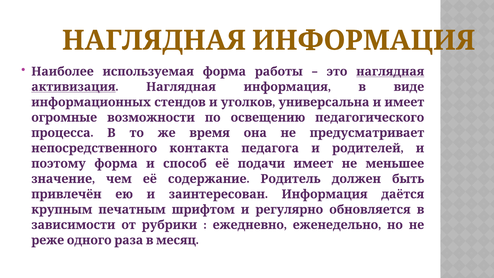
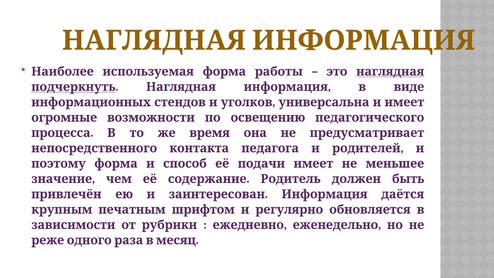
активизация: активизация -> подчеркнуть
